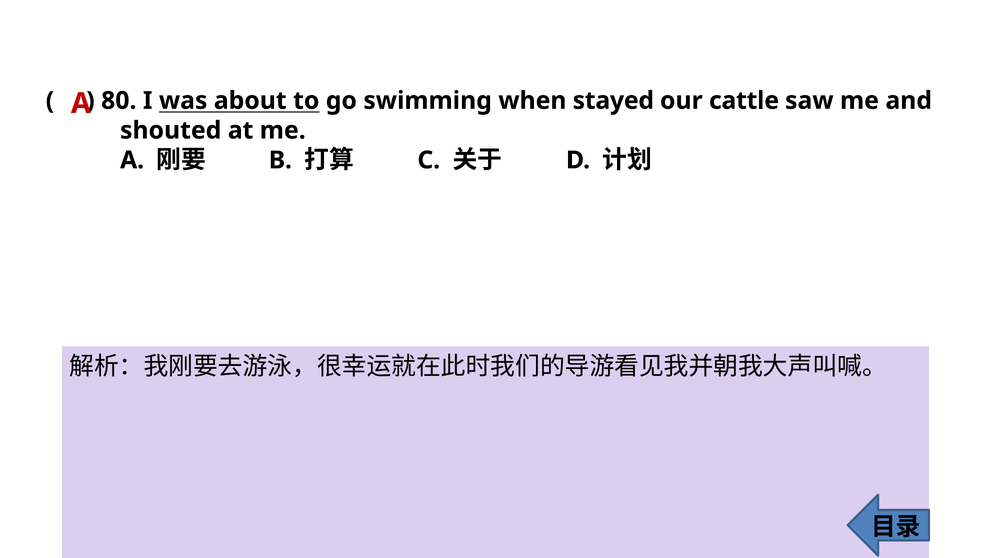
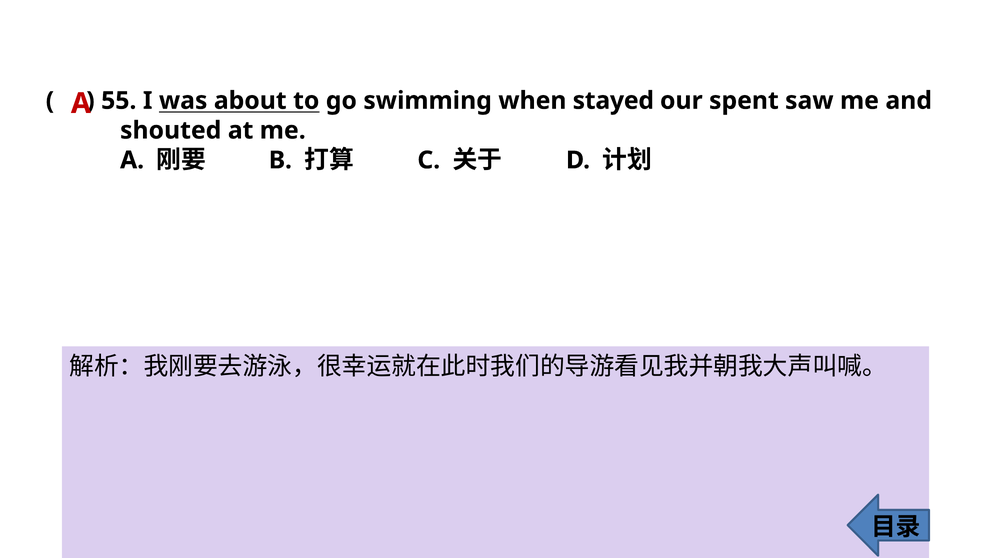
80: 80 -> 55
cattle: cattle -> spent
